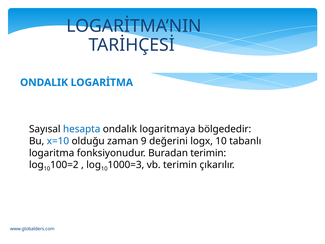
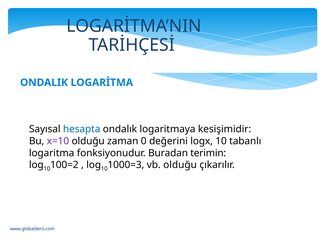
bölgededir: bölgededir -> kesişimidir
x=10 colour: blue -> purple
9: 9 -> 0
vb terimin: terimin -> olduğu
